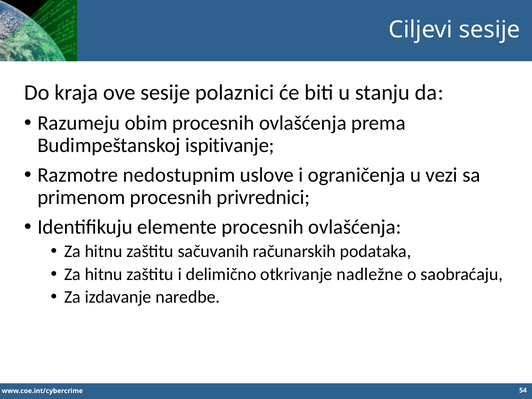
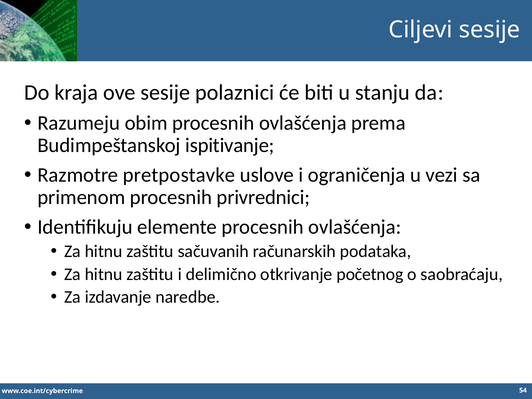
nedostupnim: nedostupnim -> pretpostavke
nadležne: nadležne -> početnog
